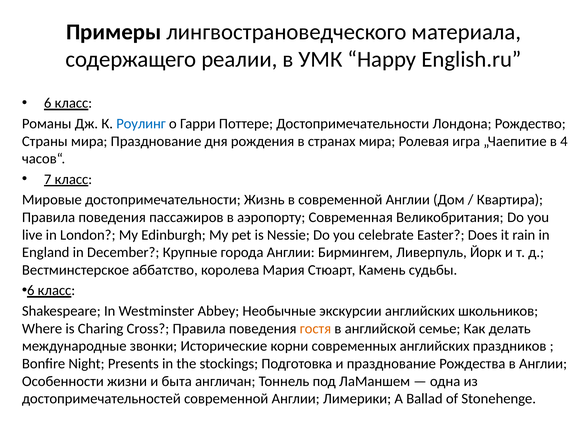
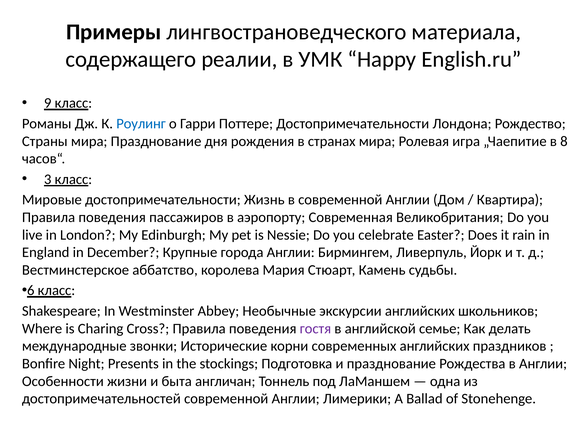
6: 6 -> 9
4: 4 -> 8
7: 7 -> 3
гостя colour: orange -> purple
